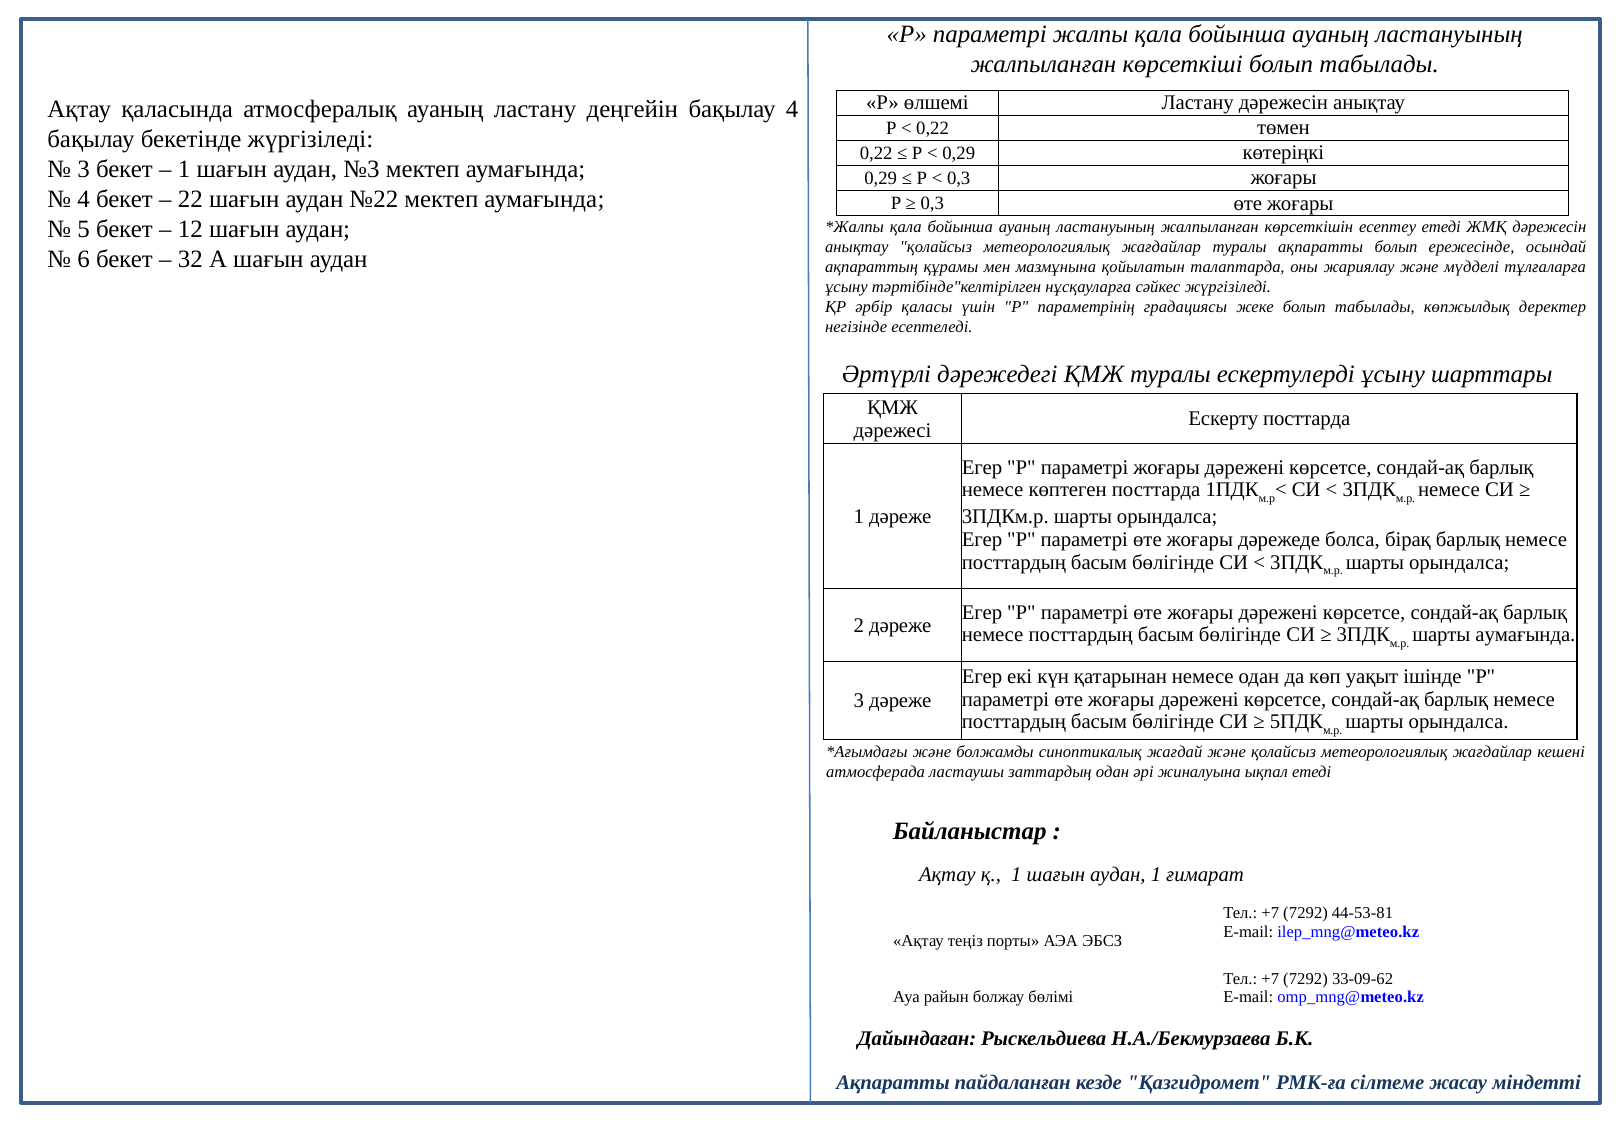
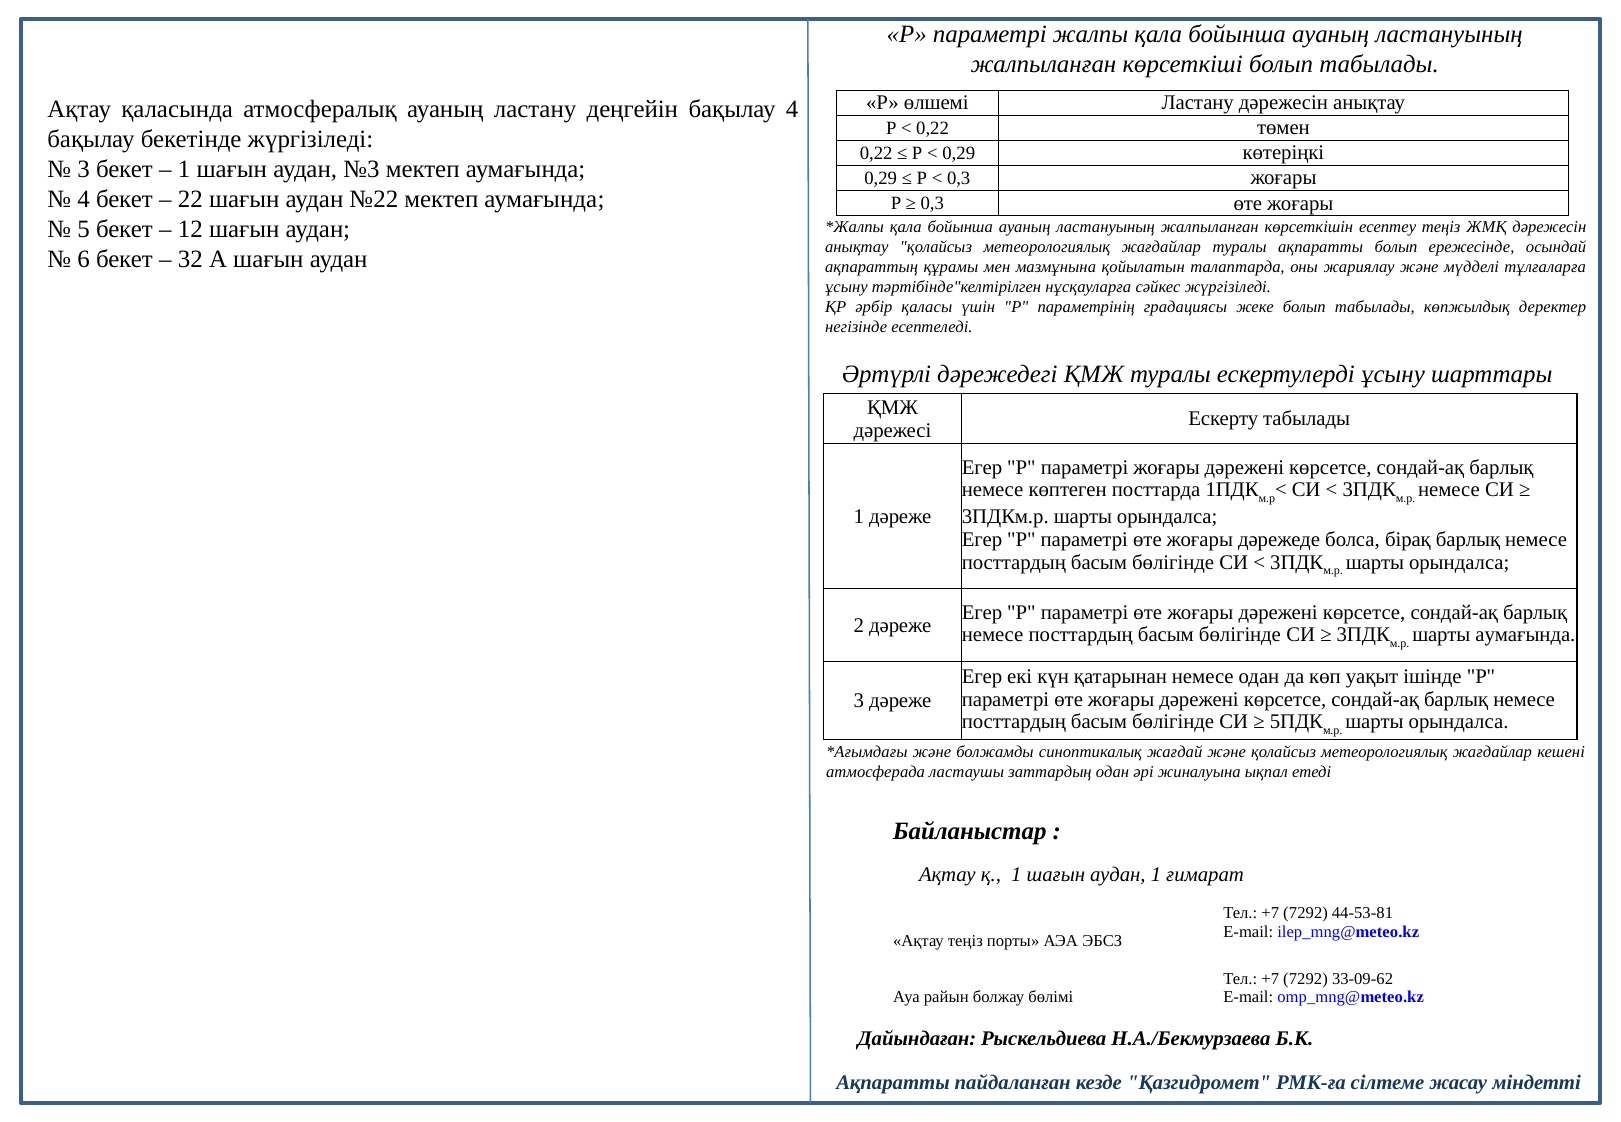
есептеу етеді: етеді -> теңіз
Ескерту посттарда: посттарда -> табылады
